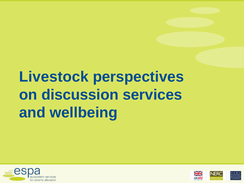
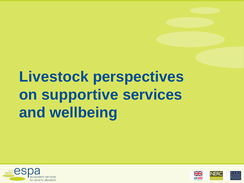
discussion: discussion -> supportive
